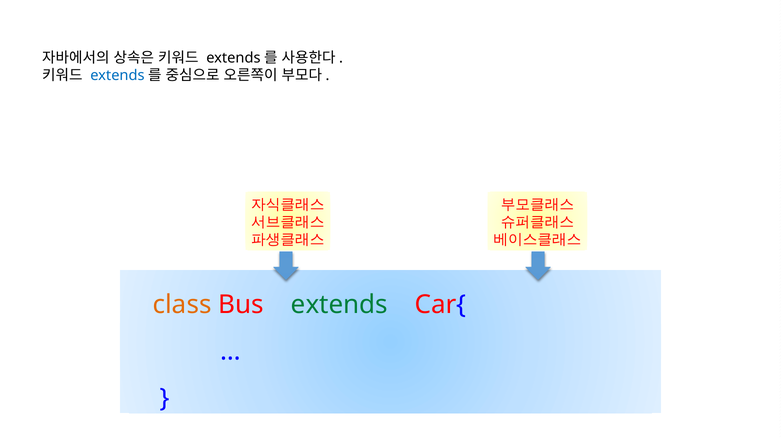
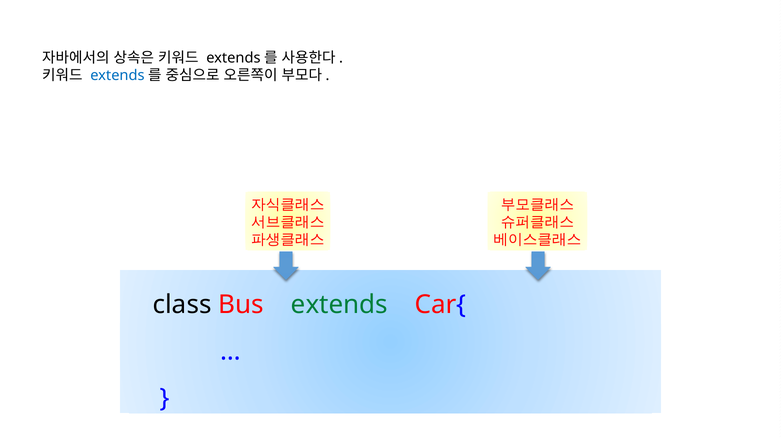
class colour: orange -> black
